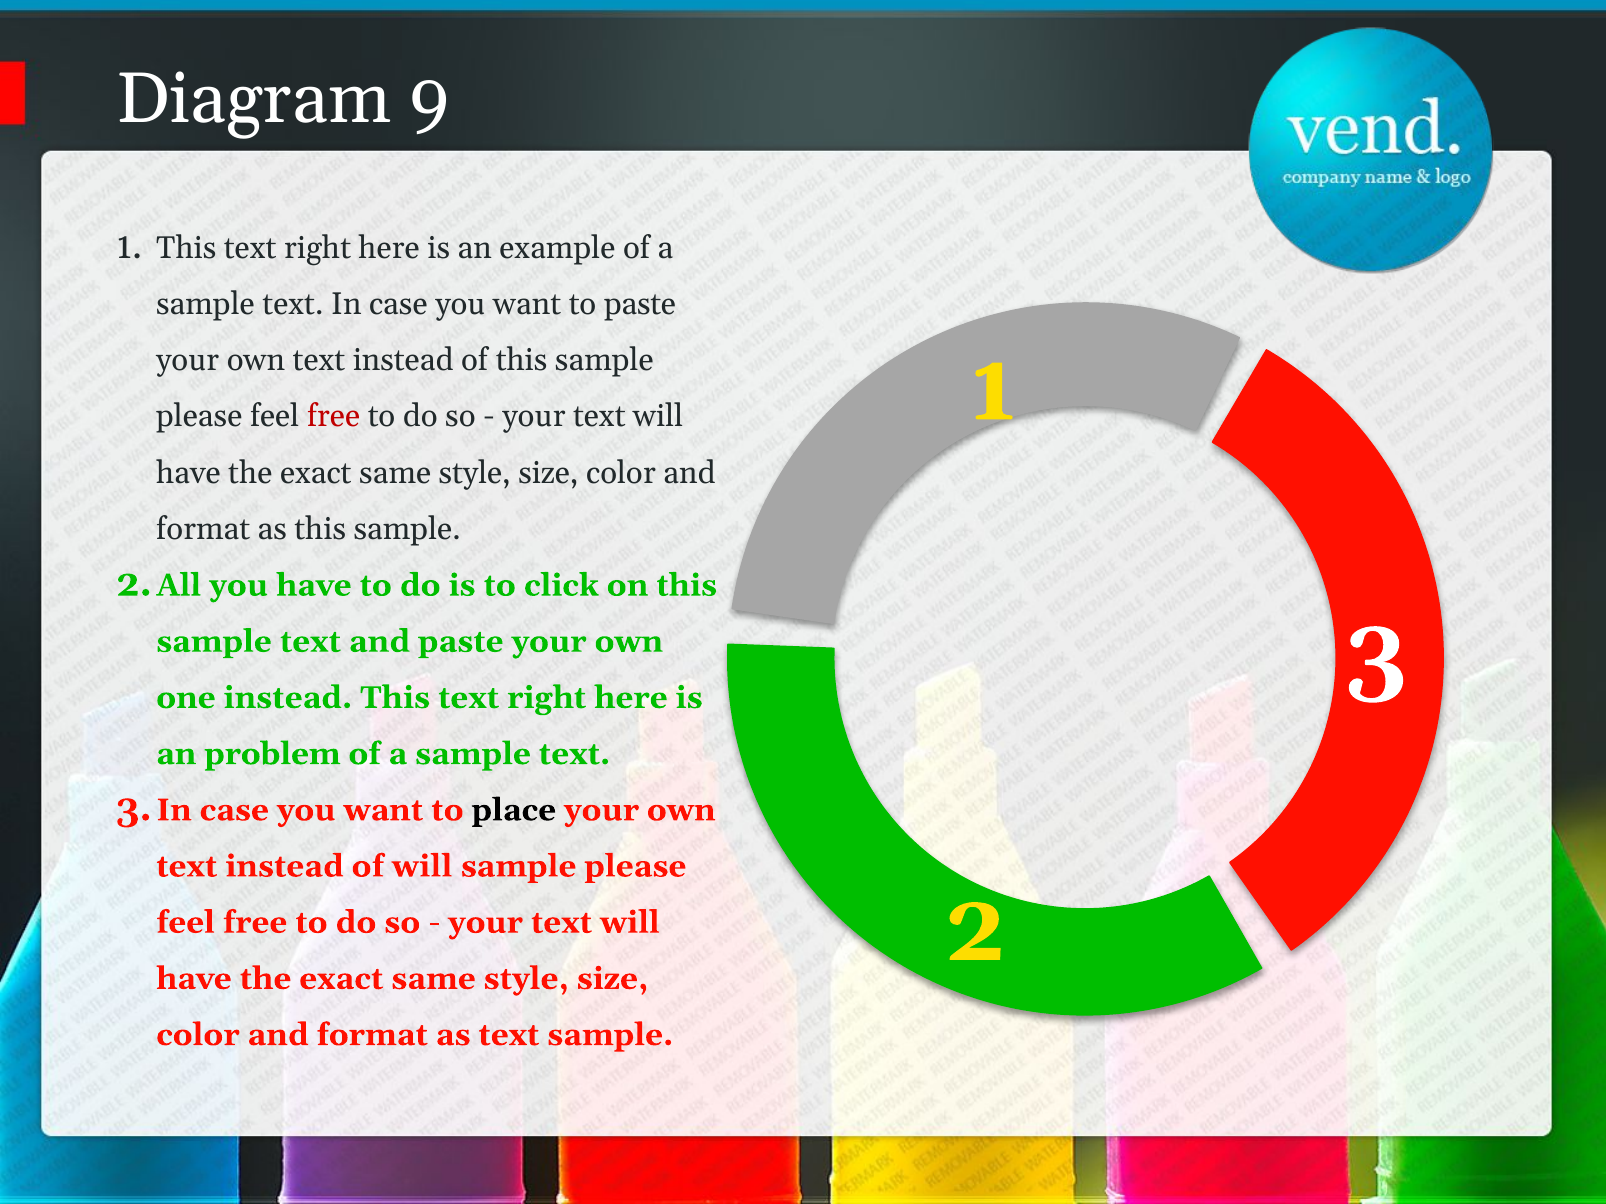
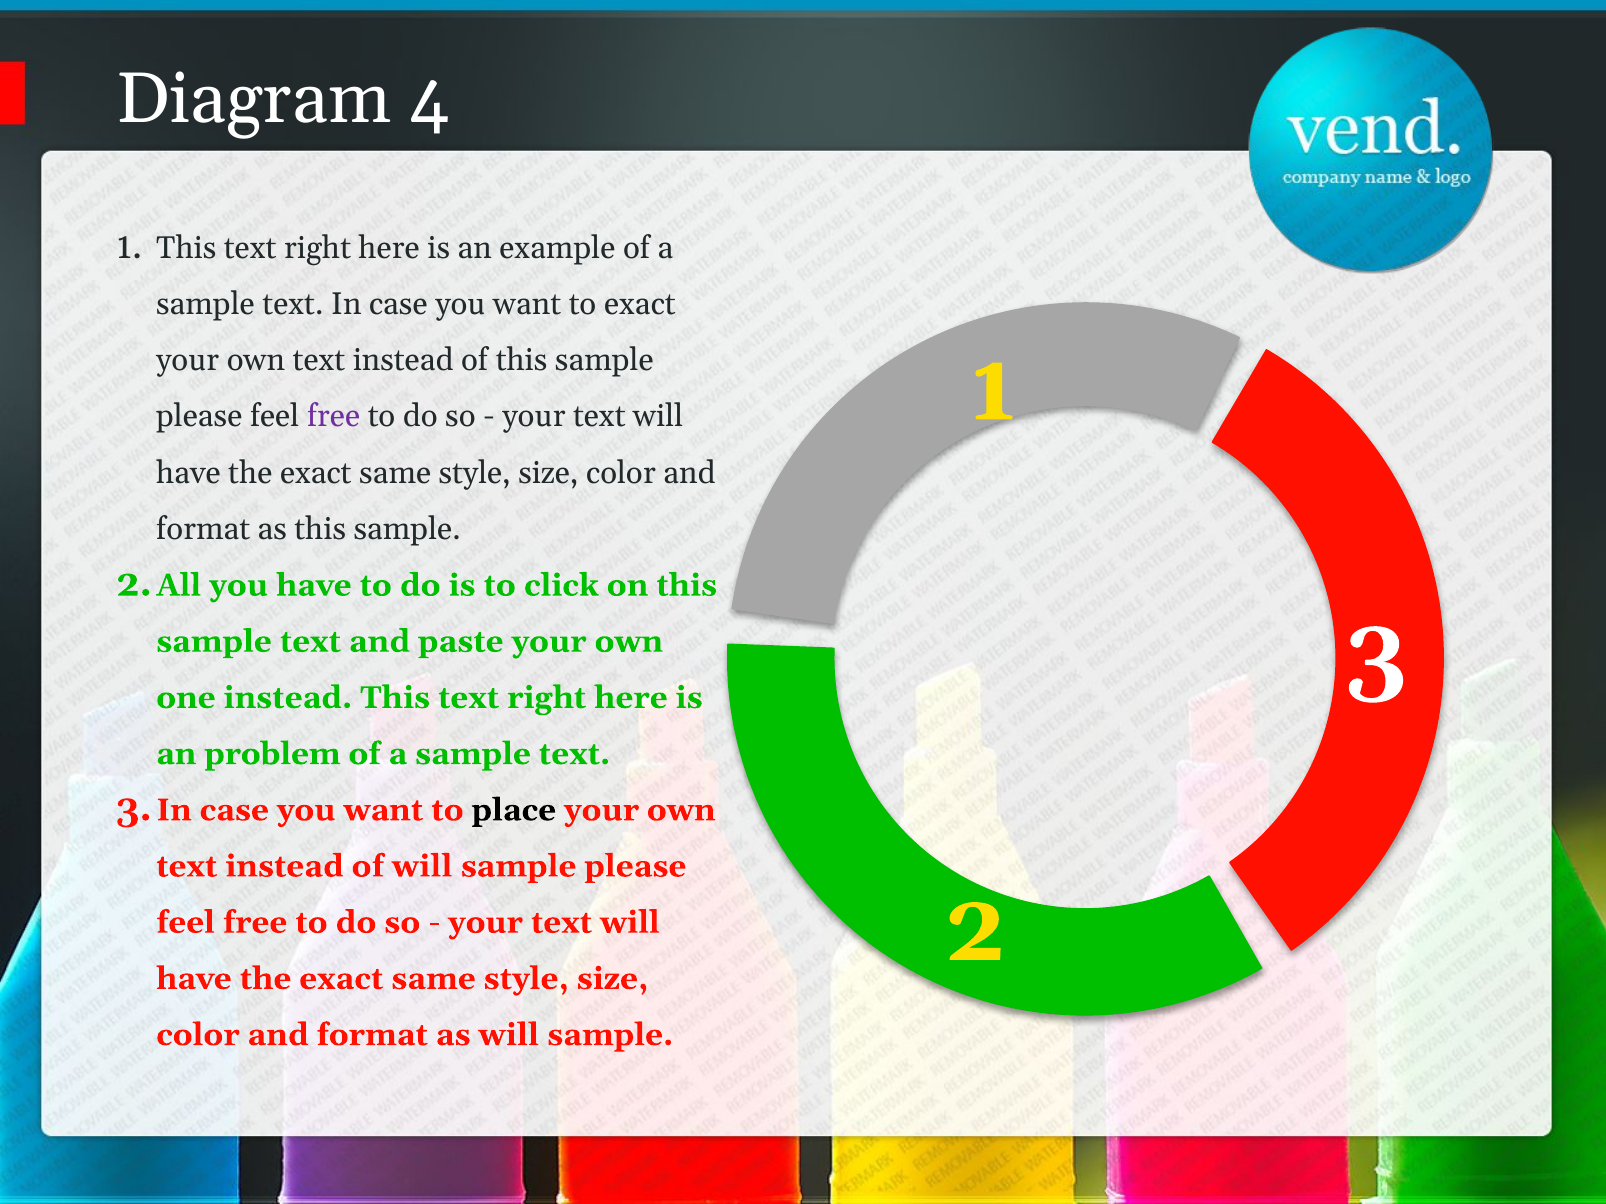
9: 9 -> 4
to paste: paste -> exact
free at (334, 417) colour: red -> purple
as text: text -> will
